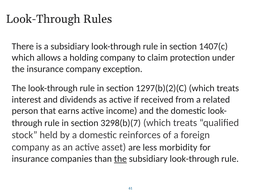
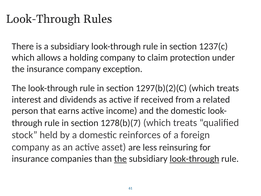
1407(c: 1407(c -> 1237(c
3298(b)(7: 3298(b)(7 -> 1278(b)(7
morbidity: morbidity -> reinsuring
look-through at (194, 159) underline: none -> present
